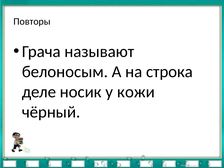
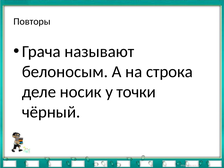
кожи: кожи -> точки
